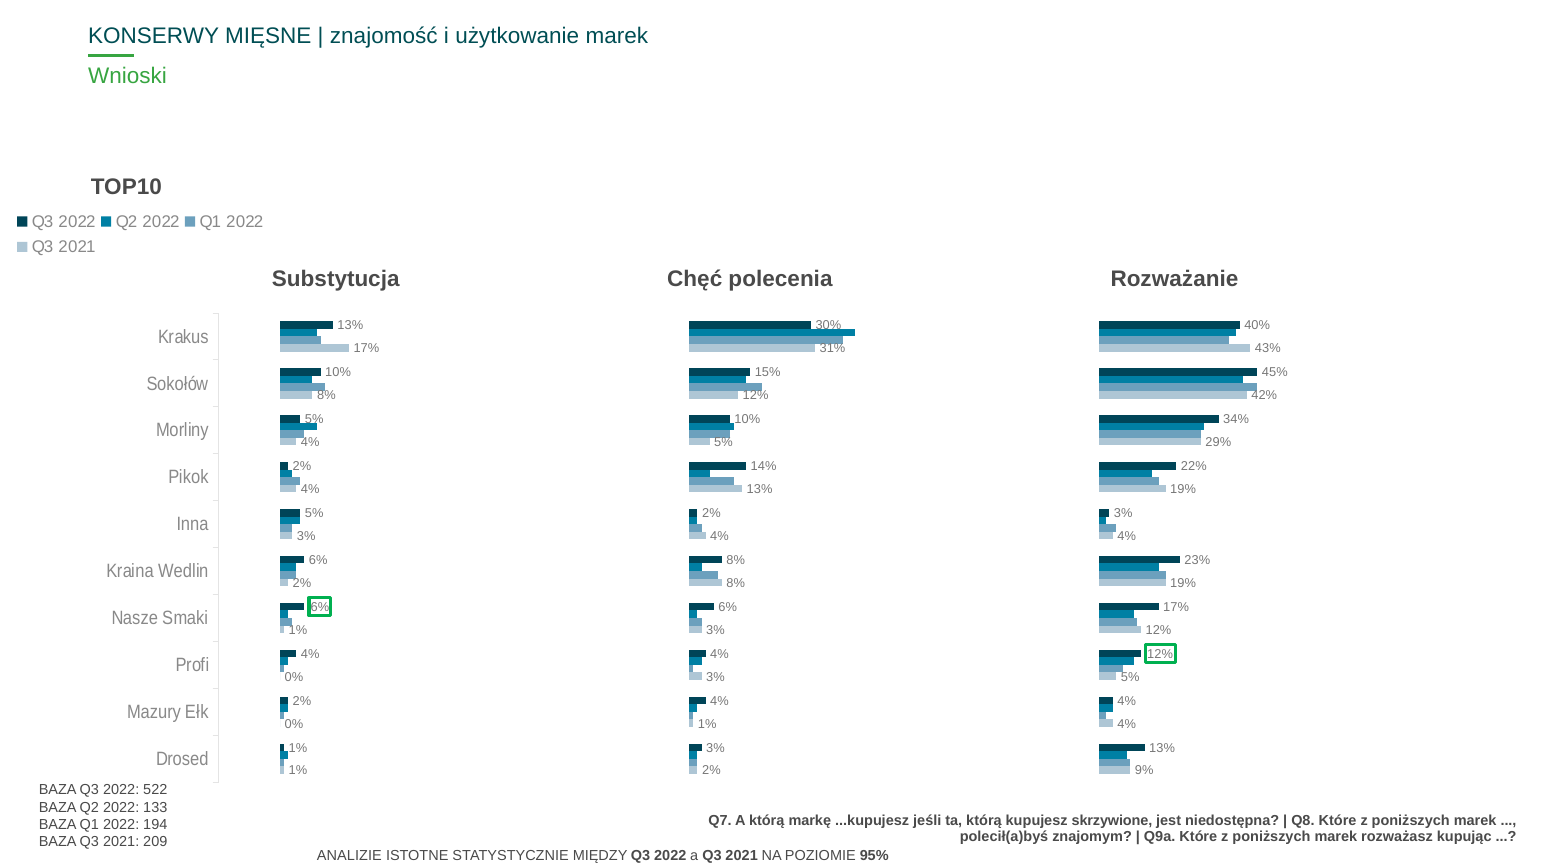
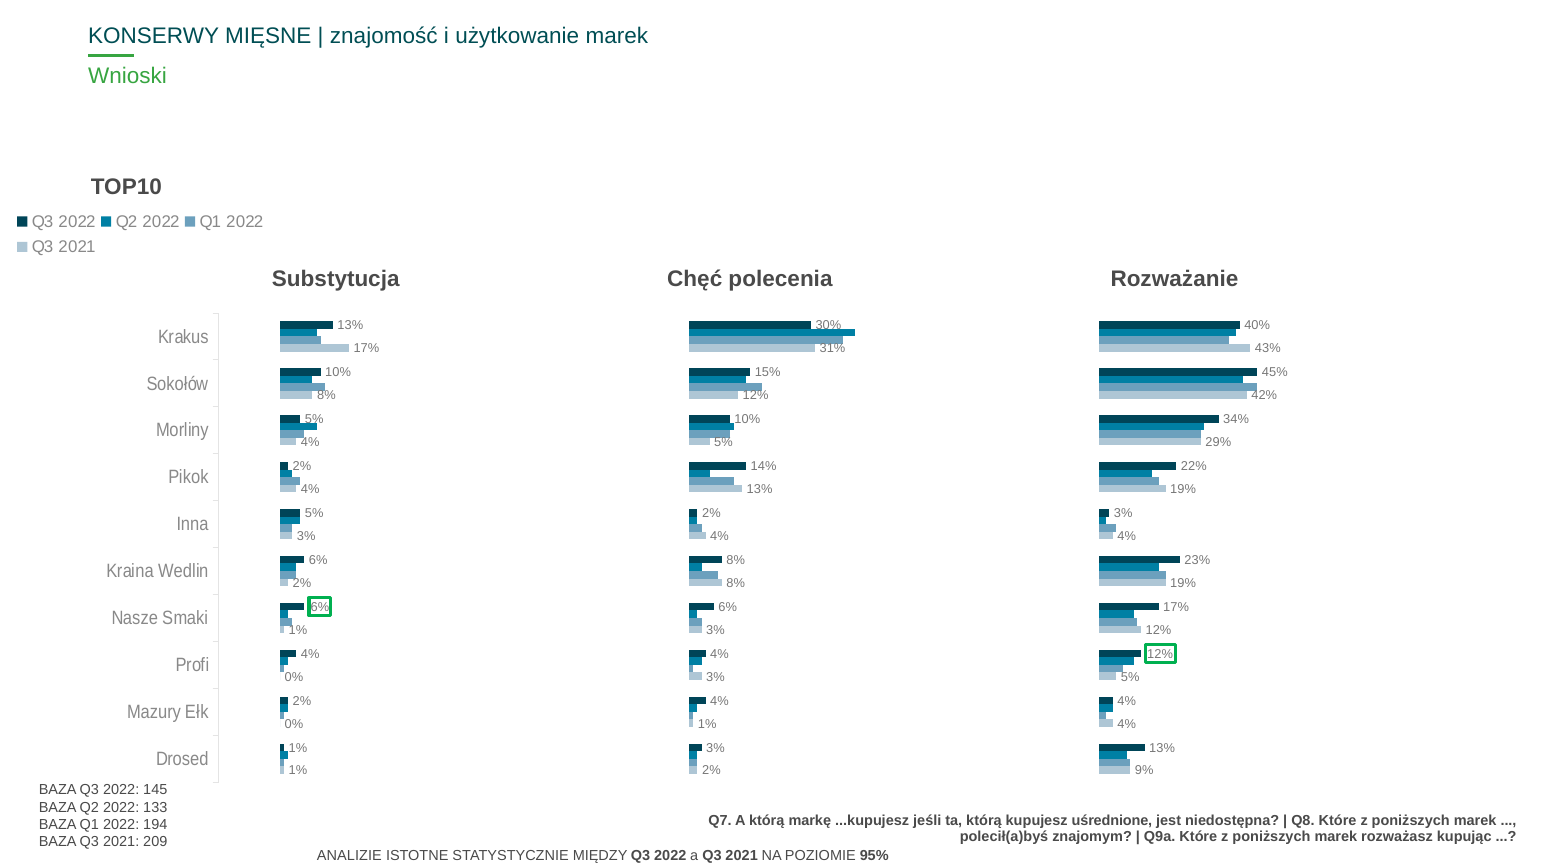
522: 522 -> 145
skrzywione: skrzywione -> uśrednione
